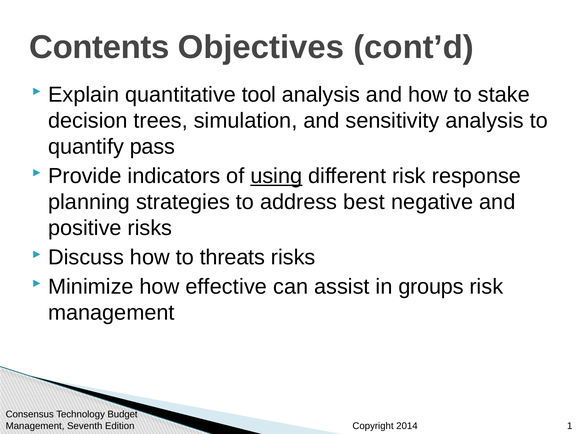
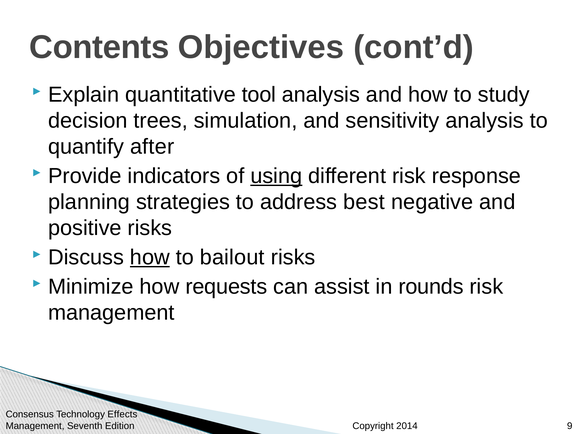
stake: stake -> study
pass: pass -> after
how at (150, 257) underline: none -> present
threats: threats -> bailout
effective: effective -> requests
groups: groups -> rounds
Budget: Budget -> Effects
1: 1 -> 9
